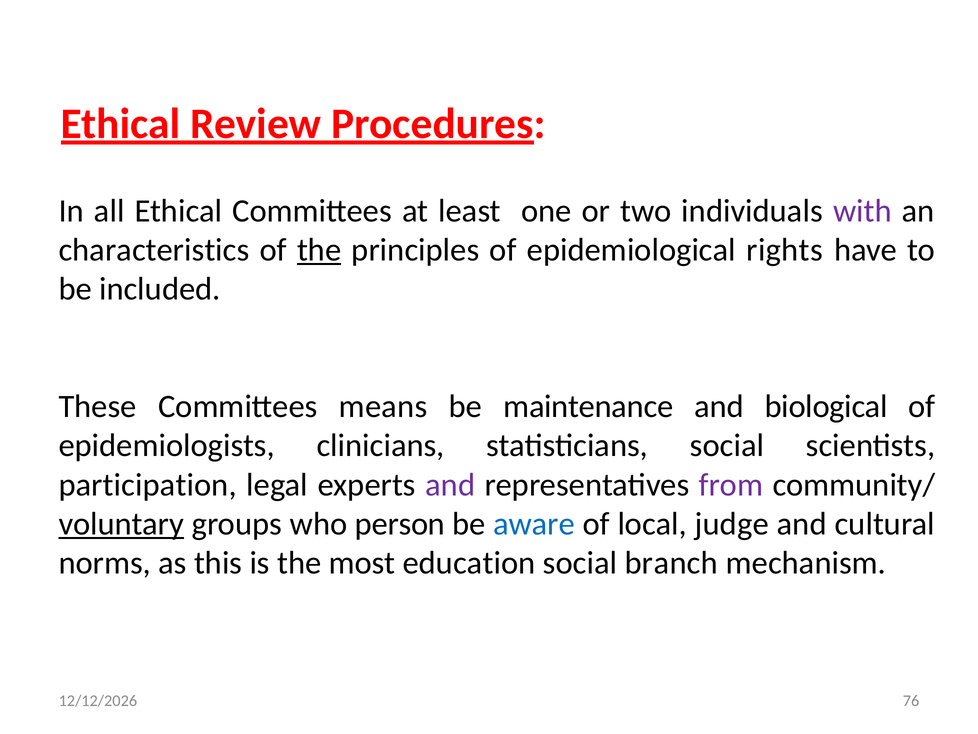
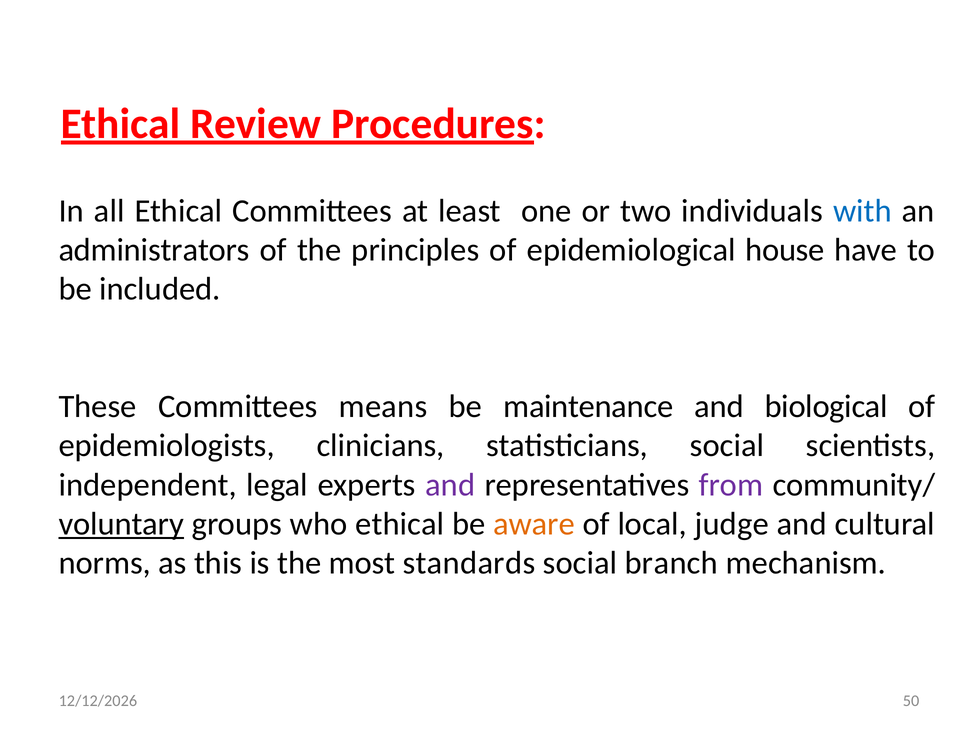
with colour: purple -> blue
characteristics: characteristics -> administrators
the at (319, 250) underline: present -> none
rights: rights -> house
participation: participation -> independent
who person: person -> ethical
aware colour: blue -> orange
education: education -> standards
76: 76 -> 50
